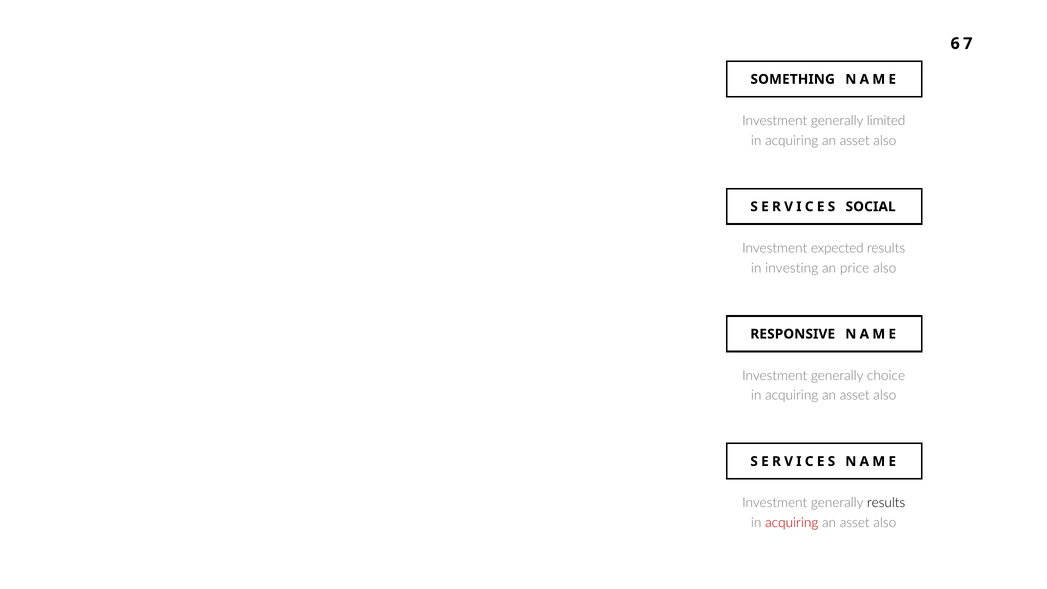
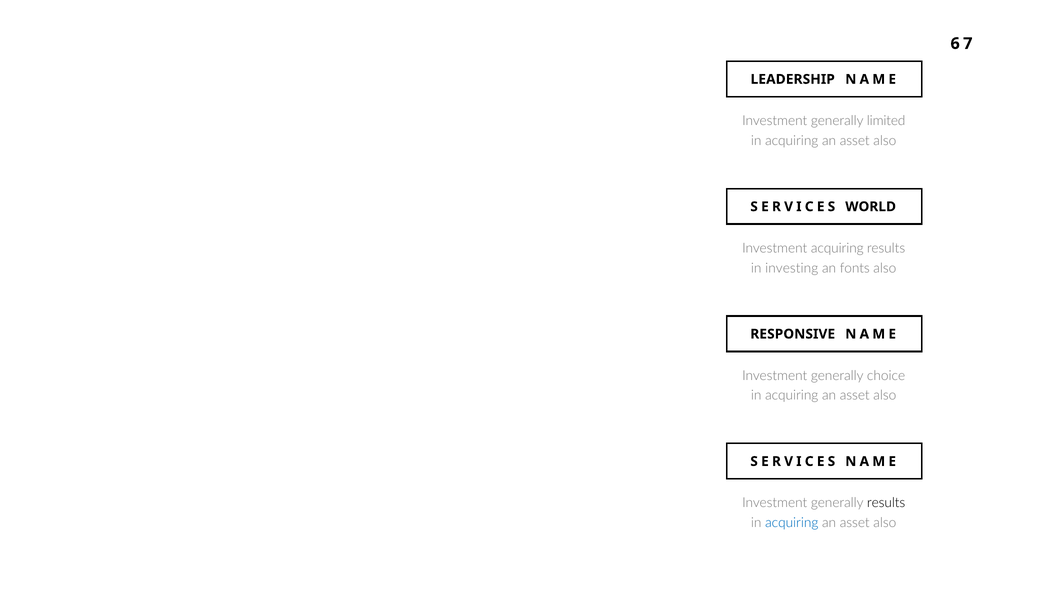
SOMETHING: SOMETHING -> LEADERSHIP
SOCIAL: SOCIAL -> WORLD
Investment expected: expected -> acquiring
price: price -> fonts
acquiring at (792, 523) colour: red -> blue
